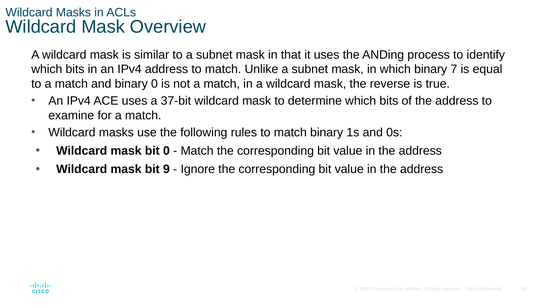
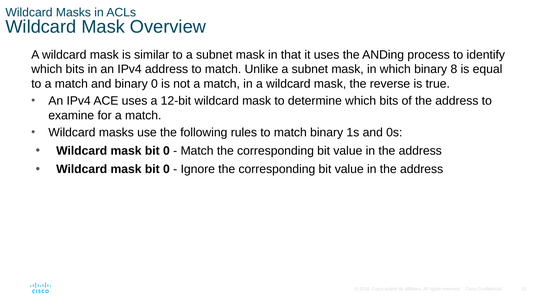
7: 7 -> 8
37-bit: 37-bit -> 12-bit
9 at (166, 169): 9 -> 0
